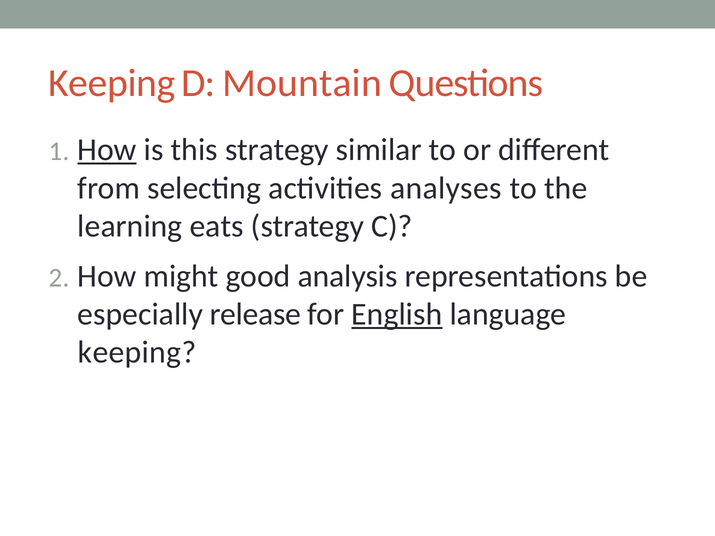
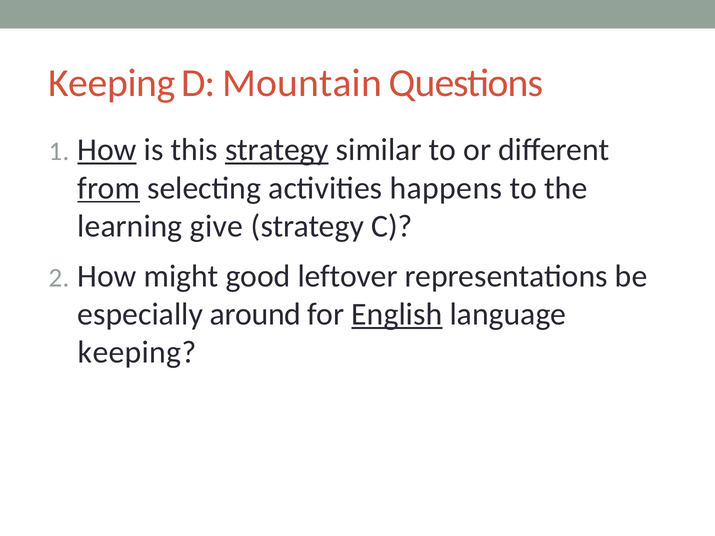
strategy at (277, 150) underline: none -> present
from underline: none -> present
analyses: analyses -> happens
eats: eats -> give
analysis: analysis -> leftover
release: release -> around
